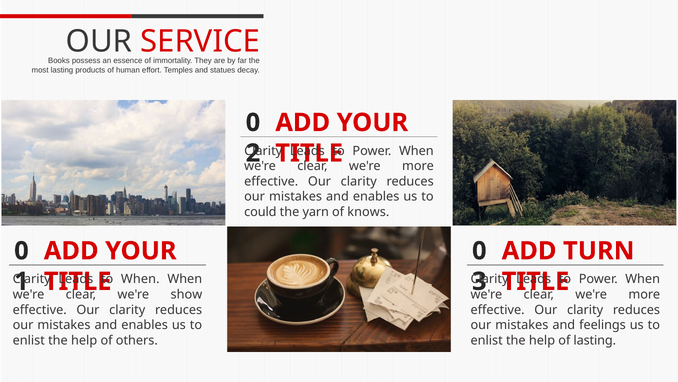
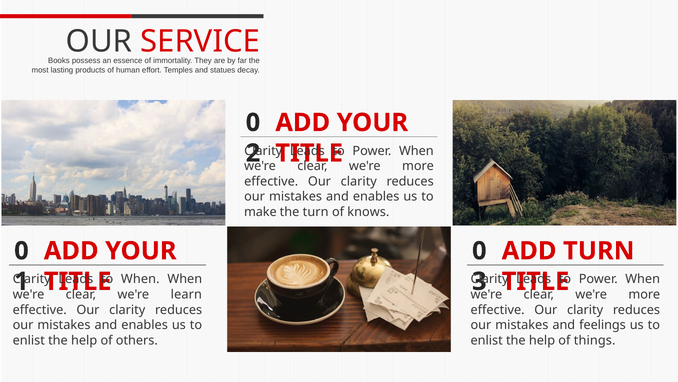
could: could -> make
the yarn: yarn -> turn
show: show -> learn
of lasting: lasting -> things
